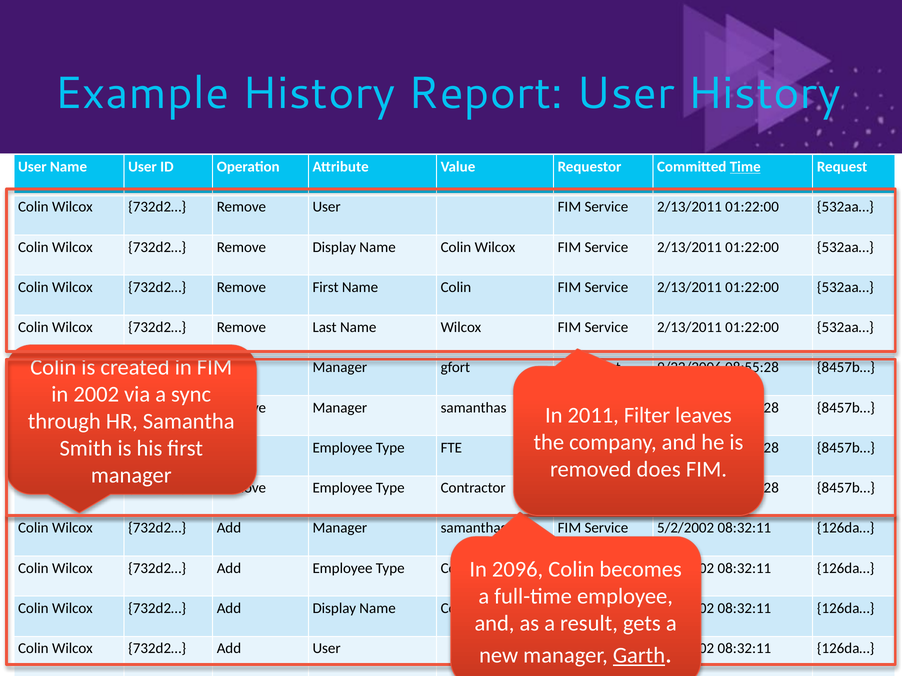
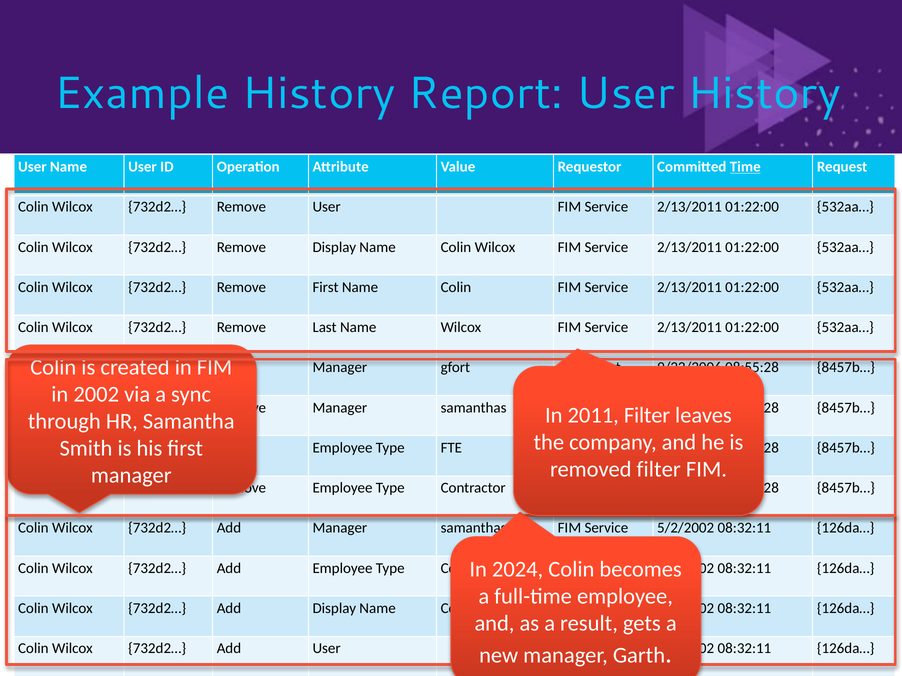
removed does: does -> filter
2096: 2096 -> 2024
Garth at (639, 656) underline: present -> none
